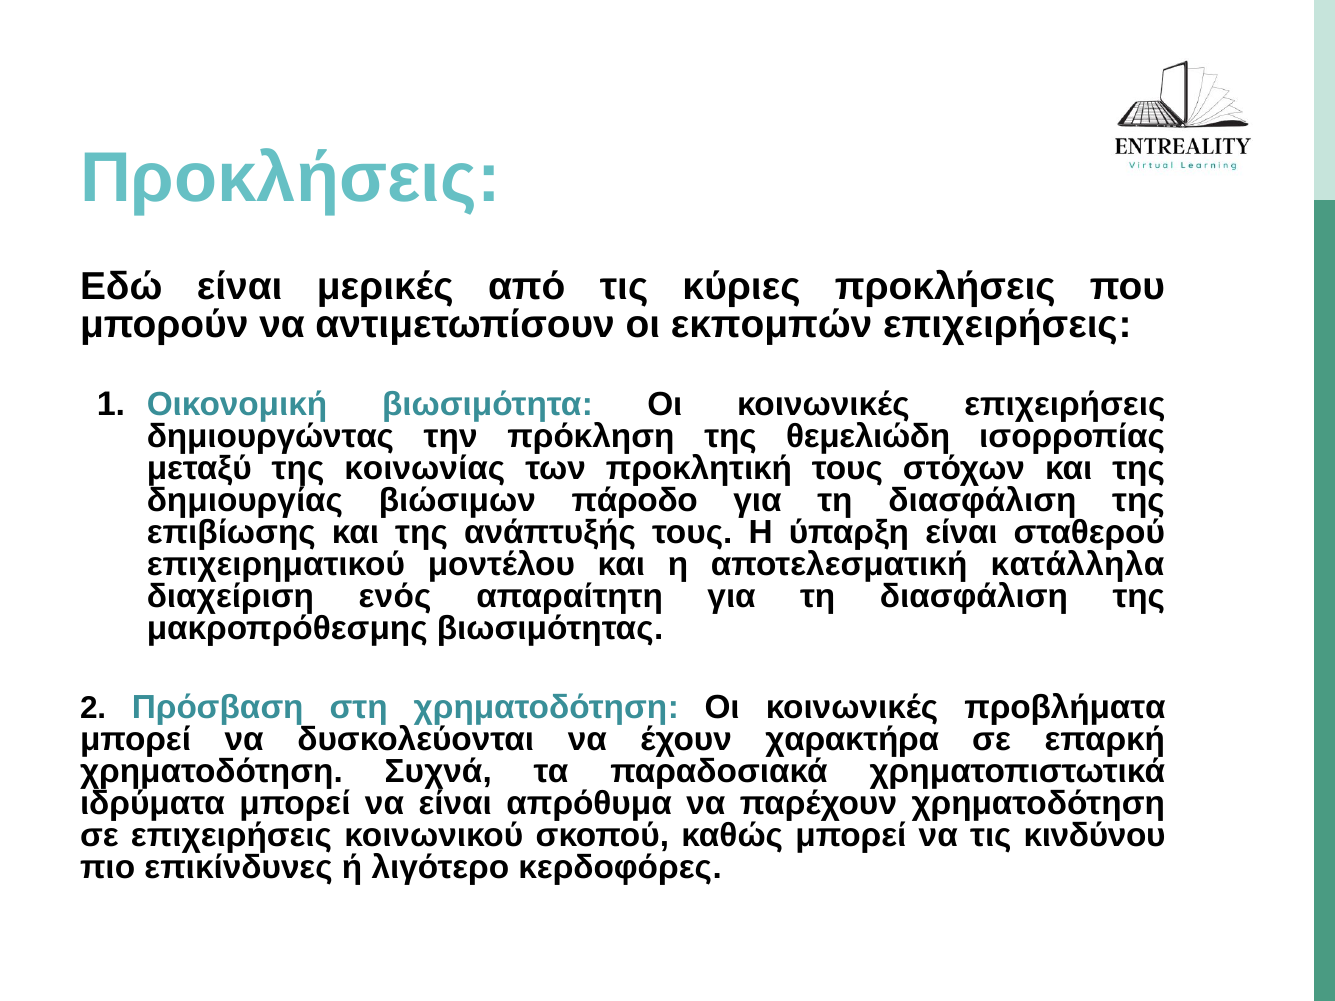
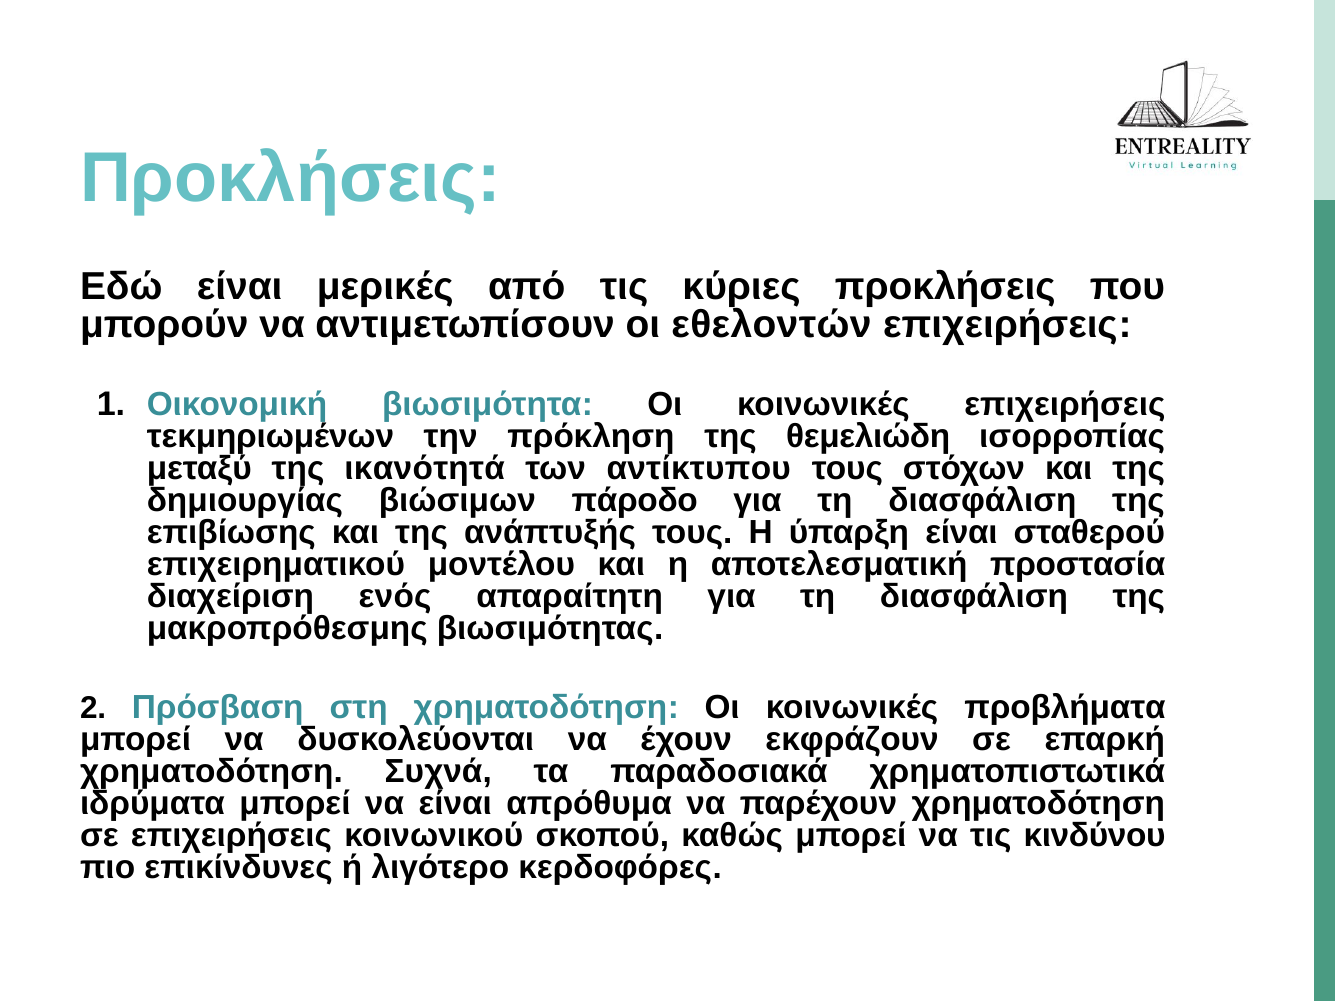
εκπομπών: εκπομπών -> εθελοντών
δημιουργώντας: δημιουργώντας -> τεκμηριωμένων
κοινωνίας: κοινωνίας -> ικανότητά
προκλητική: προκλητική -> αντίκτυπου
κατάλληλα: κατάλληλα -> προστασία
χαρακτήρα: χαρακτήρα -> εκφράζουν
